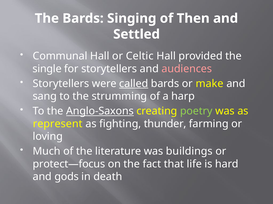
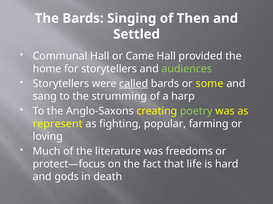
Celtic: Celtic -> Came
single: single -> home
audiences colour: pink -> light green
make: make -> some
Anglo-Saxons underline: present -> none
thunder: thunder -> popular
buildings: buildings -> freedoms
